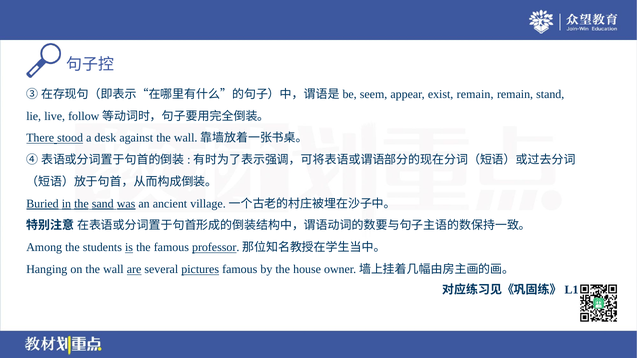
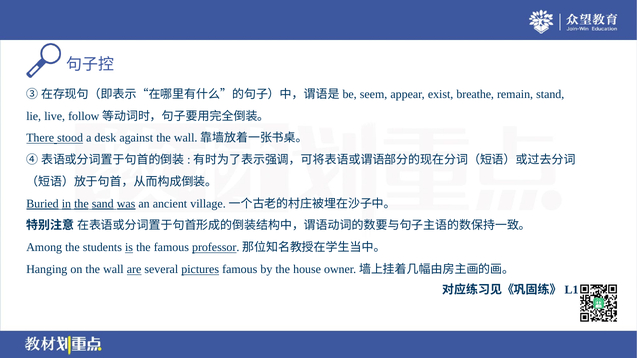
exist remain: remain -> breathe
